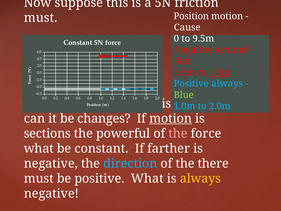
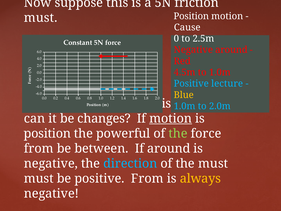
9.5m: 9.5m -> 2.5m
5.5m: 5.5m -> 4.5m
1.0m at (220, 72) underline: present -> none
Positive always: always -> lecture
Blue colour: light green -> yellow
sections at (47, 133): sections -> position
the at (178, 133) colour: pink -> light green
what at (39, 148): what -> from
be constant: constant -> between
If farther: farther -> around
the there: there -> must
positive What: What -> From
